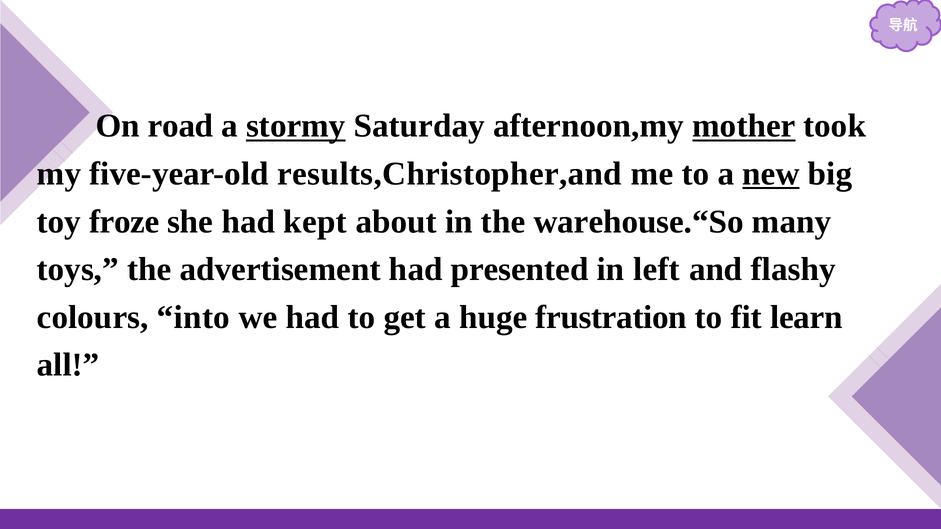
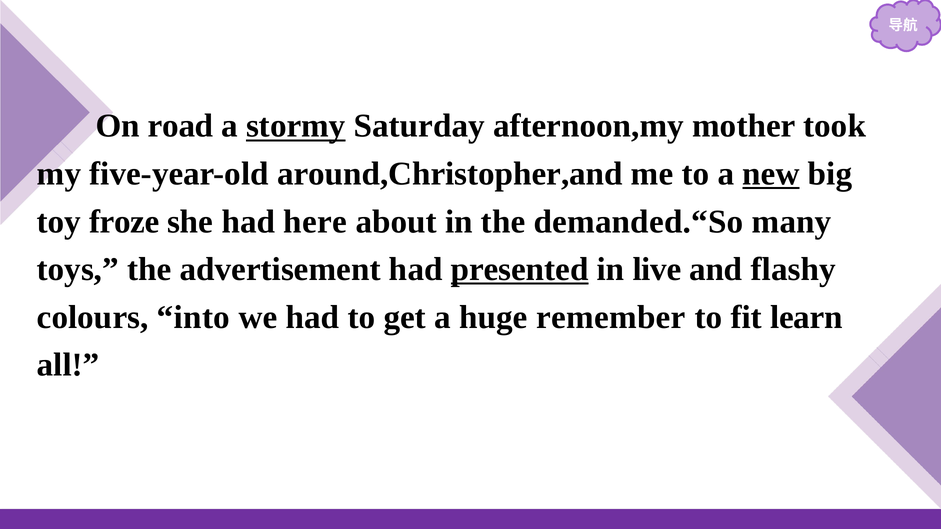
mother underline: present -> none
results,Christopher,and: results,Christopher,and -> around,Christopher,and
kept: kept -> here
warehouse.“So: warehouse.“So -> demanded.“So
presented underline: none -> present
left: left -> live
frustration: frustration -> remember
